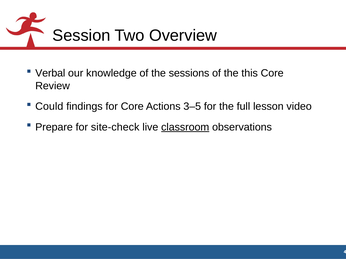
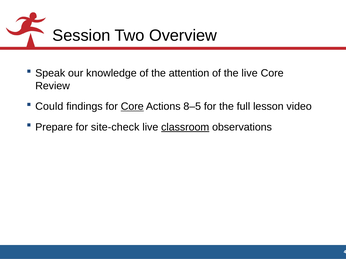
Verbal: Verbal -> Speak
sessions: sessions -> attention
the this: this -> live
Core at (132, 107) underline: none -> present
3–5: 3–5 -> 8–5
